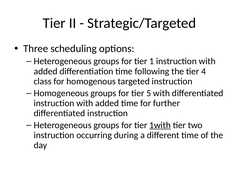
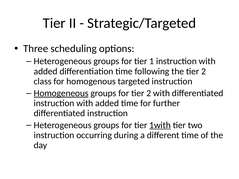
the tier 4: 4 -> 2
Homogeneous underline: none -> present
for tier 5: 5 -> 2
